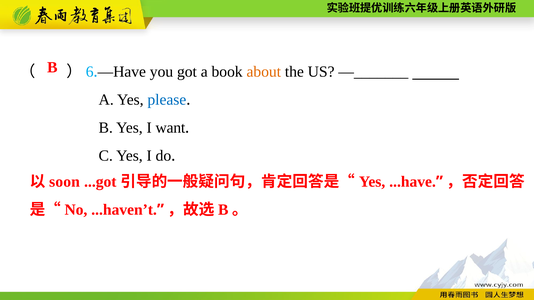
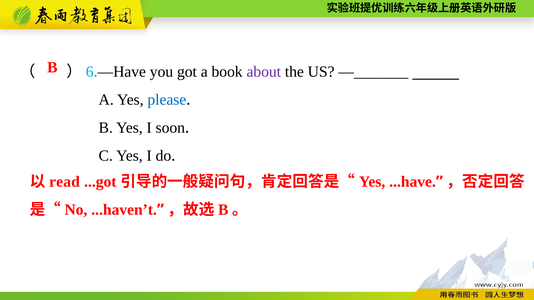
about colour: orange -> purple
want: want -> soon
soon: soon -> read
